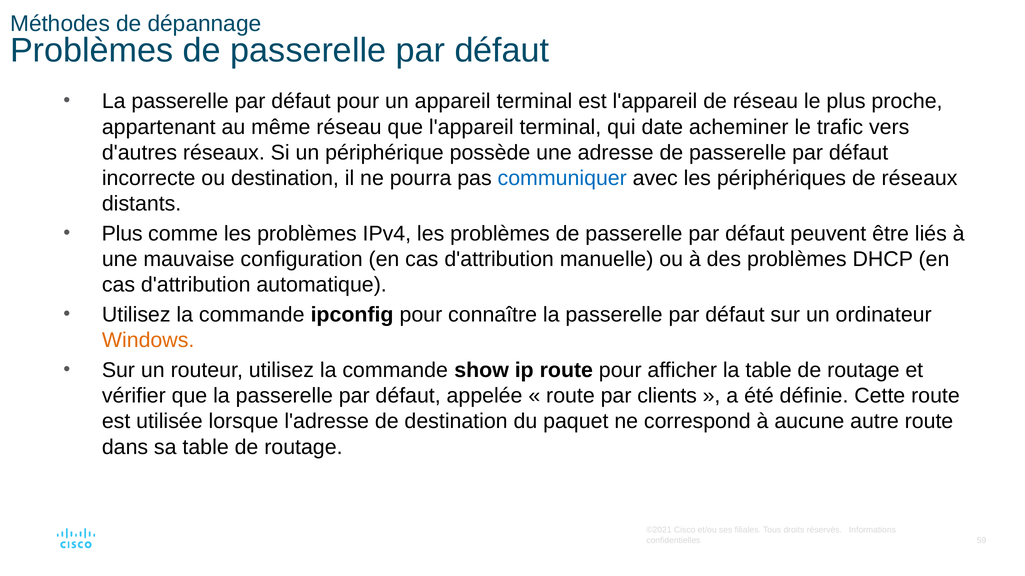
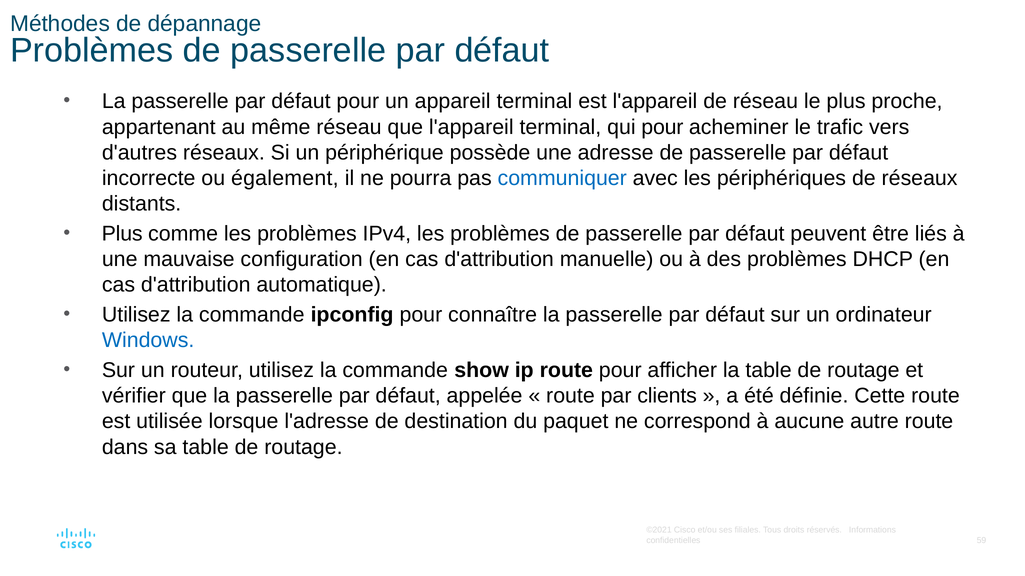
qui date: date -> pour
ou destination: destination -> également
Windows colour: orange -> blue
